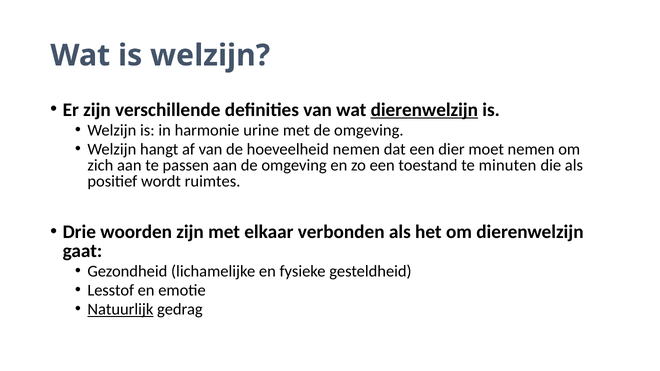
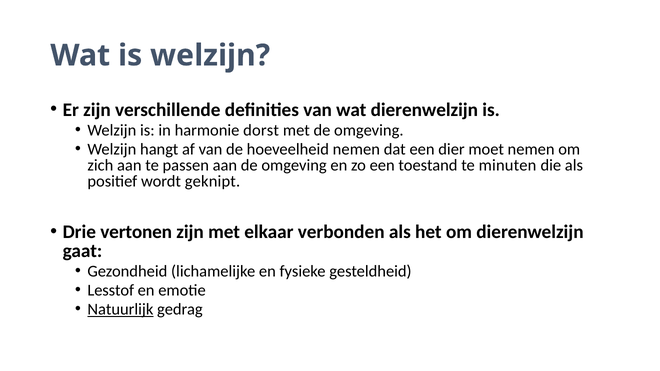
dierenwelzijn at (424, 110) underline: present -> none
urine: urine -> dorst
ruimtes: ruimtes -> geknipt
woorden: woorden -> vertonen
